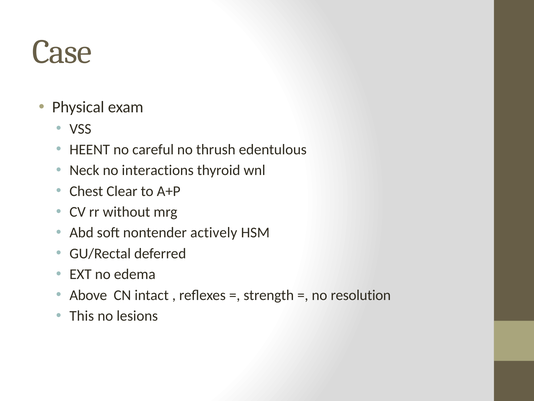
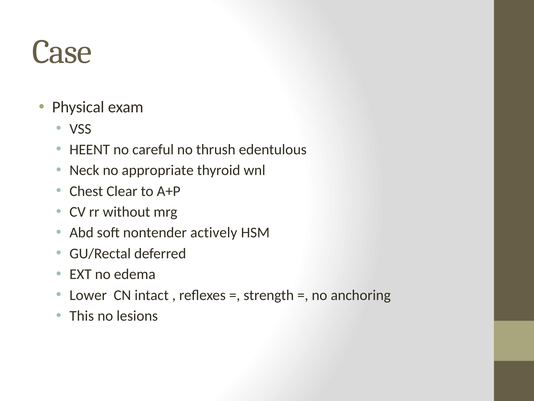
interactions: interactions -> appropriate
Above: Above -> Lower
resolution: resolution -> anchoring
